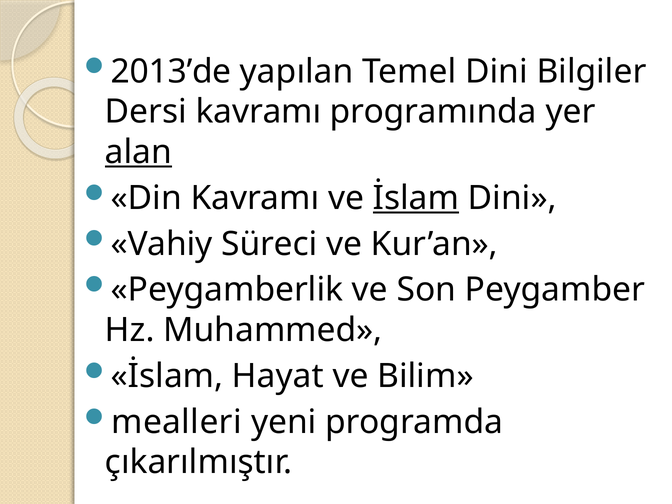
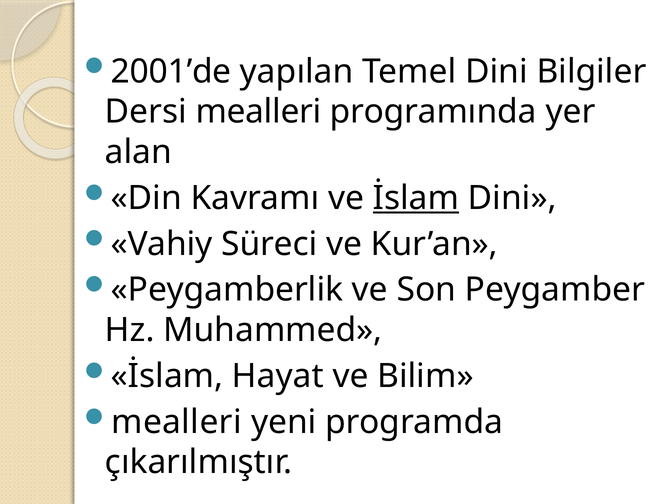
2013’de: 2013’de -> 2001’de
Dersi kavramı: kavramı -> mealleri
alan underline: present -> none
